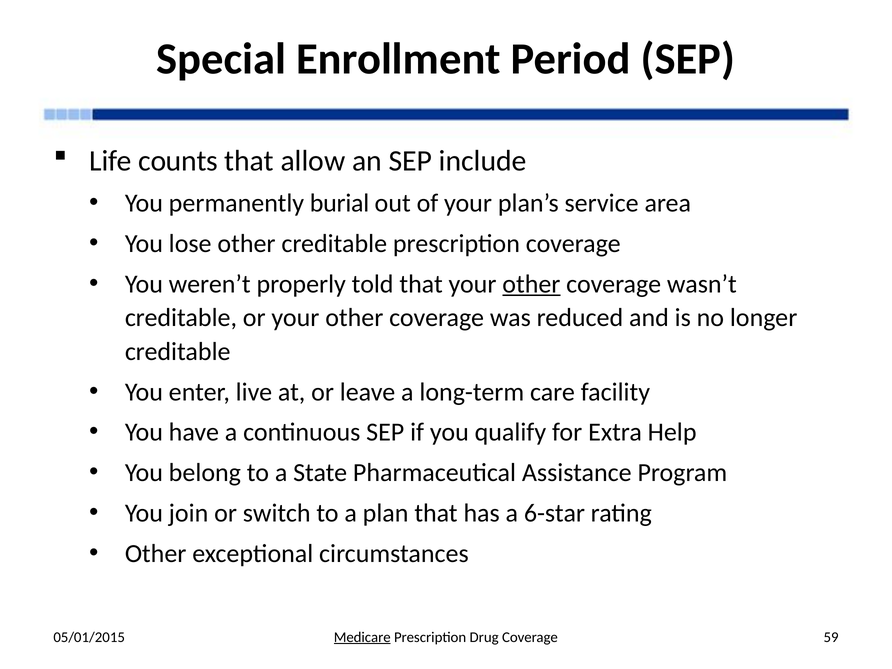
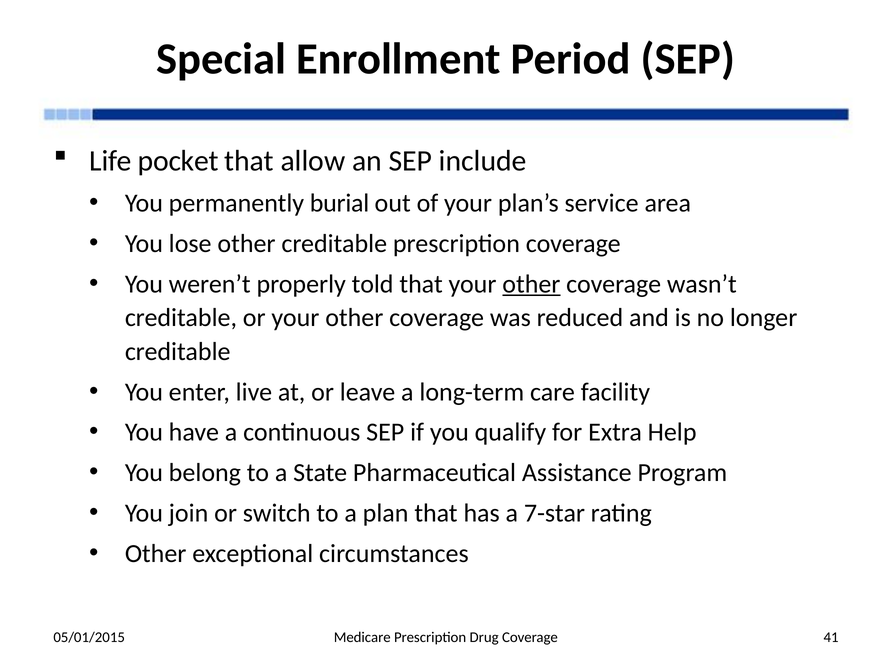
counts: counts -> pocket
6-star: 6-star -> 7-star
Medicare underline: present -> none
59: 59 -> 41
